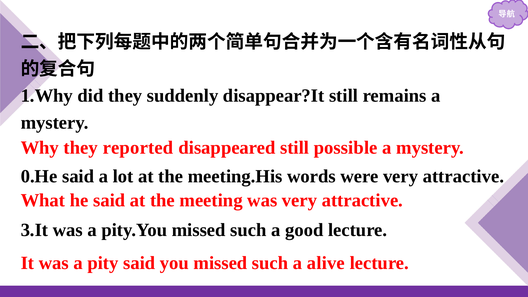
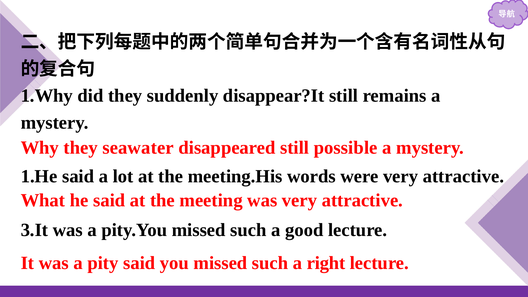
reported: reported -> seawater
0.He: 0.He -> 1.He
alive: alive -> right
